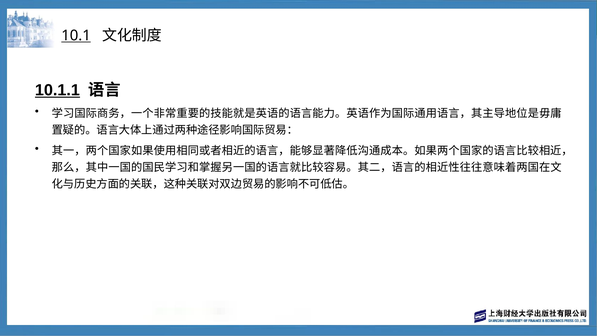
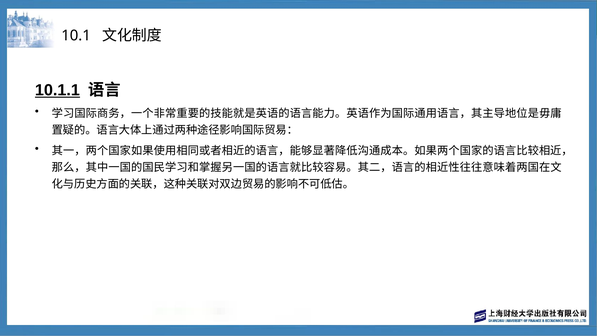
10.1 underline: present -> none
